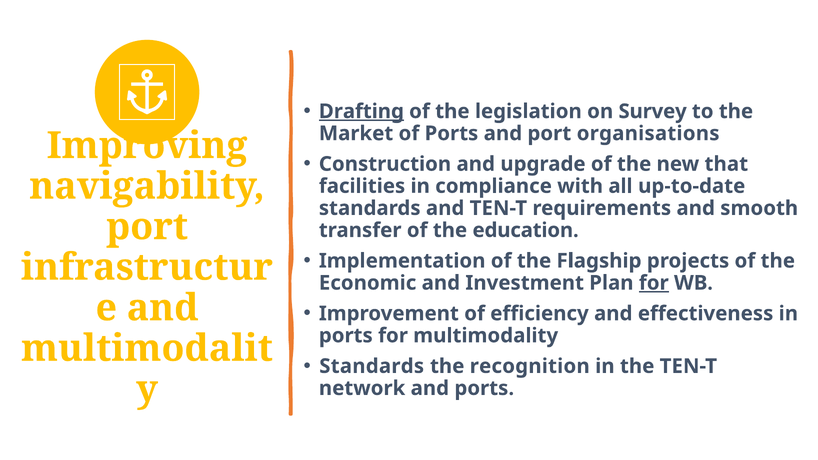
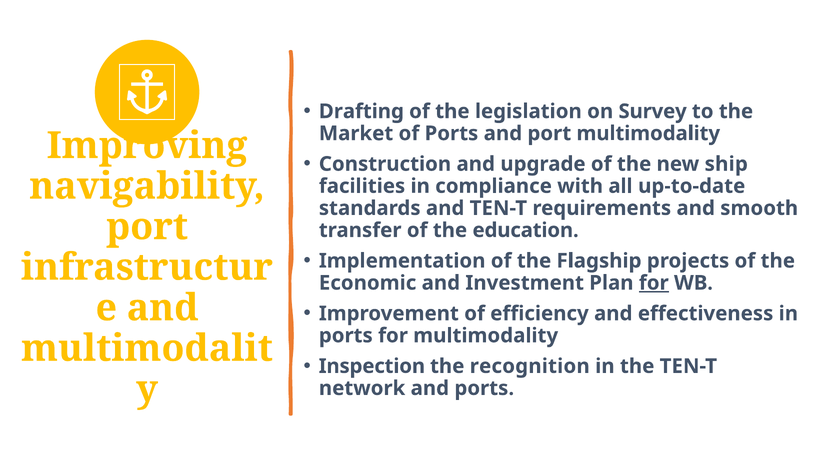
Drafting underline: present -> none
port organisations: organisations -> multimodality
that: that -> ship
Standards at (372, 366): Standards -> Inspection
